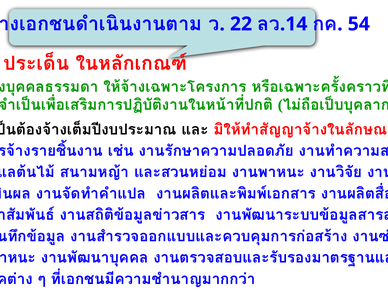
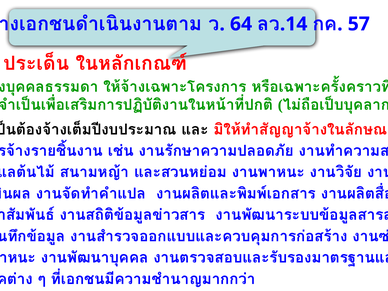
22: 22 -> 64
54: 54 -> 57
